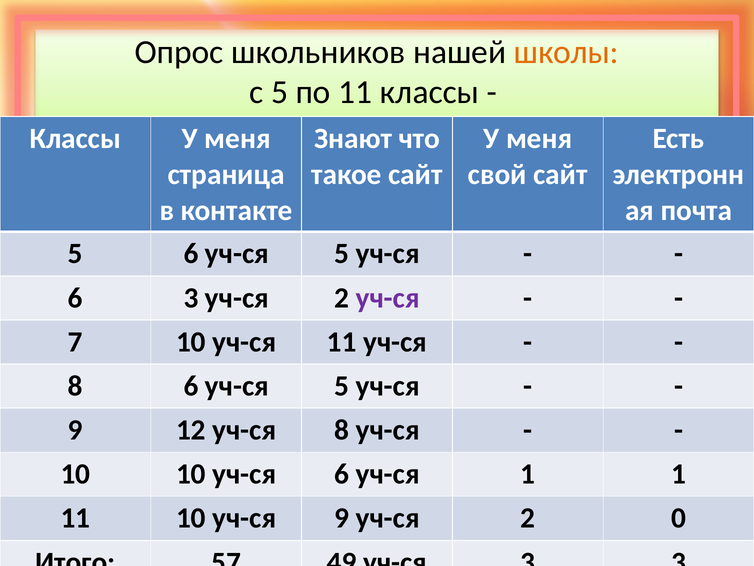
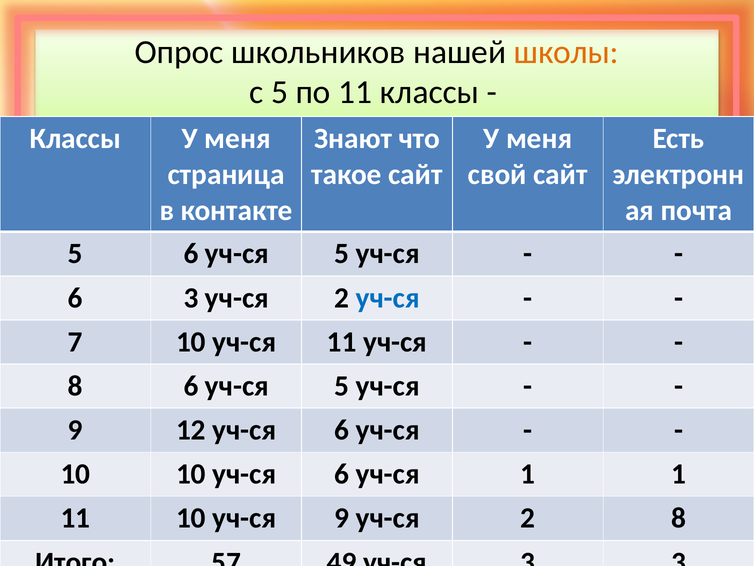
уч-ся at (388, 298) colour: purple -> blue
12 уч-ся 8: 8 -> 6
2 0: 0 -> 8
